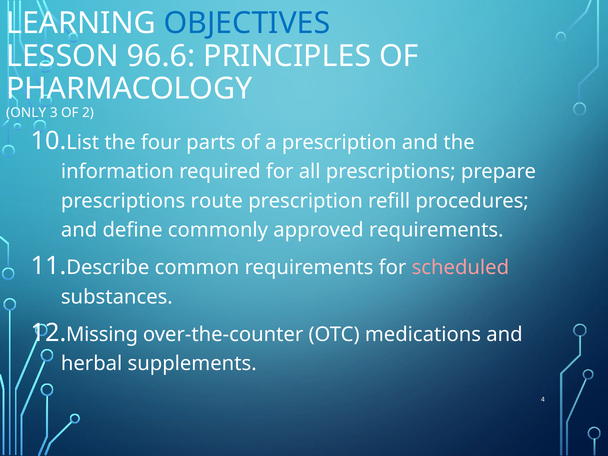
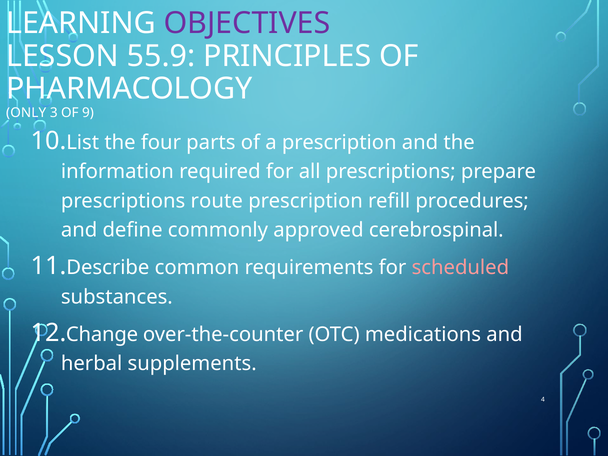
OBJECTIVES colour: blue -> purple
96.6: 96.6 -> 55.9
2: 2 -> 9
approved requirements: requirements -> cerebrospinal
Missing: Missing -> Change
